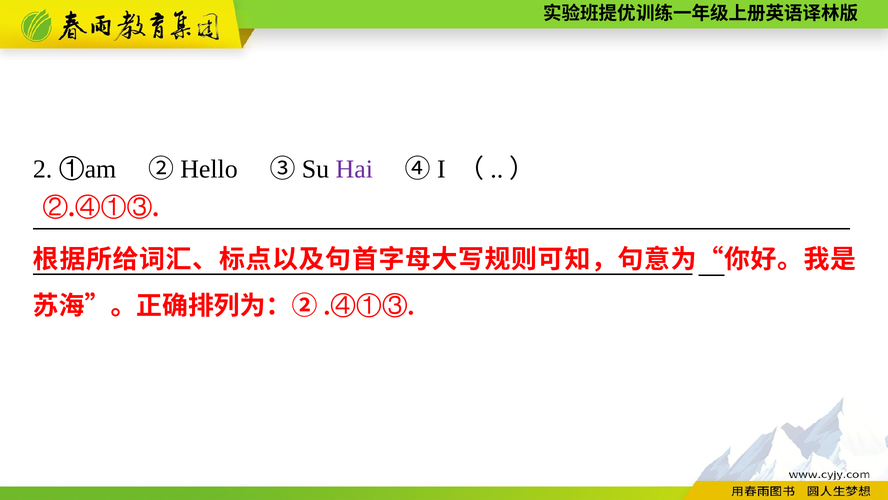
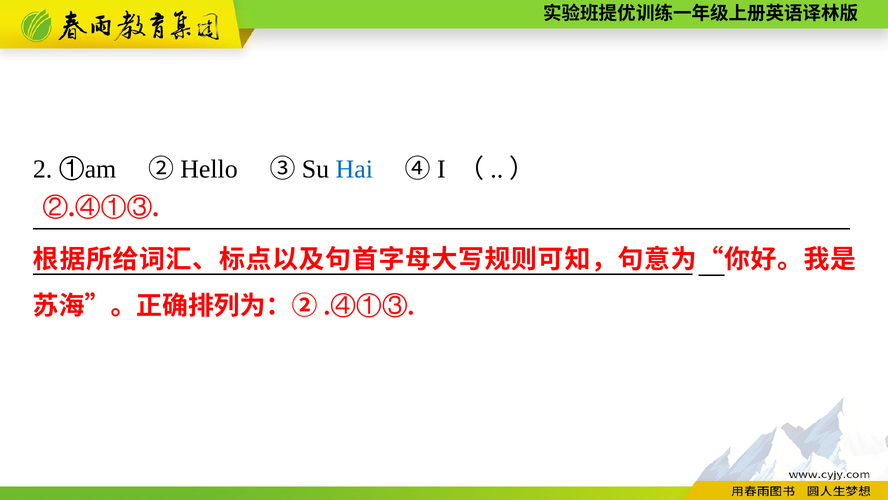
Hai colour: purple -> blue
